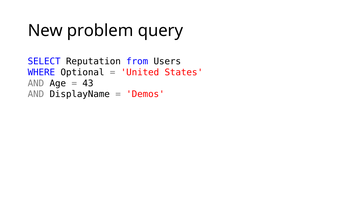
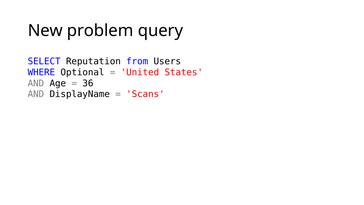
43: 43 -> 36
Demos: Demos -> Scans
